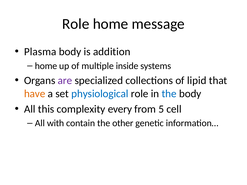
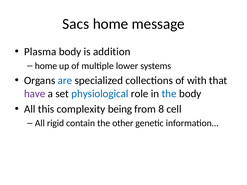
Role at (76, 24): Role -> Sacs
inside: inside -> lower
are colour: purple -> blue
lipid: lipid -> with
have colour: orange -> purple
every: every -> being
5: 5 -> 8
with: with -> rigid
